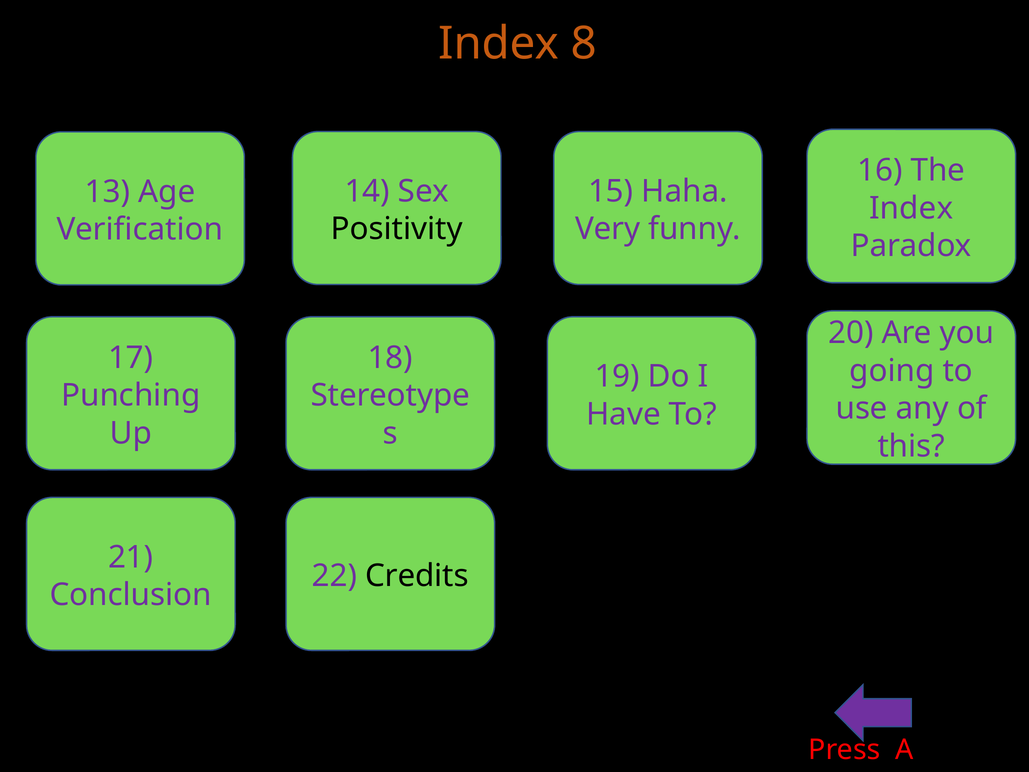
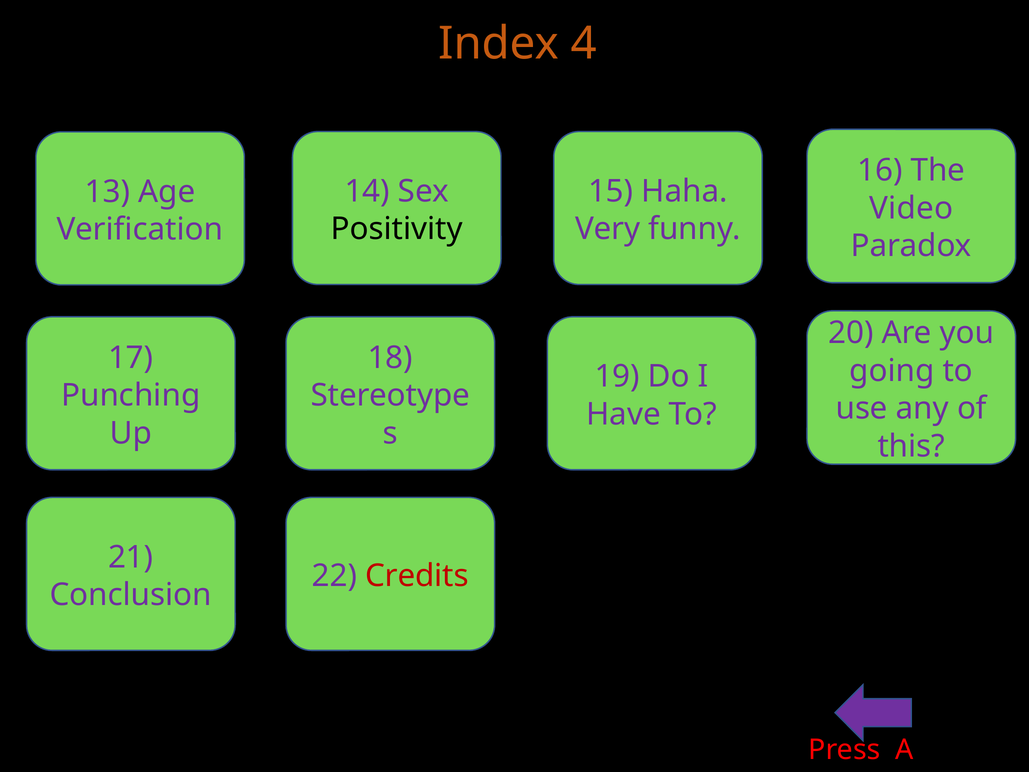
8: 8 -> 4
Index at (911, 208): Index -> Video
Credits colour: black -> red
